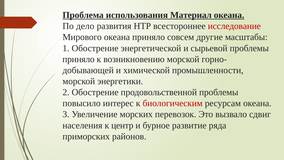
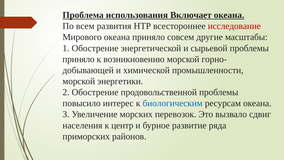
Материал: Материал -> Включает
дело: дело -> всем
биологическим colour: red -> blue
